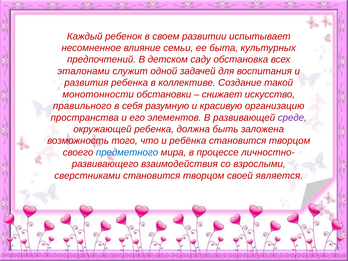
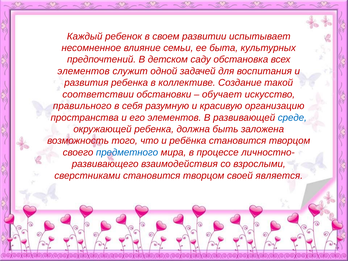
эталонами at (84, 71): эталонами -> элементов
монотонности: монотонности -> соответствии
снижает: снижает -> обучает
среде colour: purple -> blue
